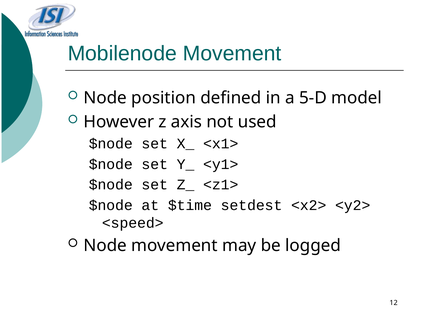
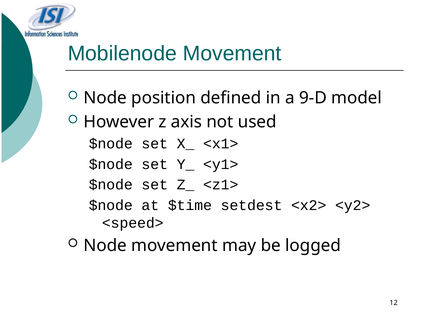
5-D: 5-D -> 9-D
